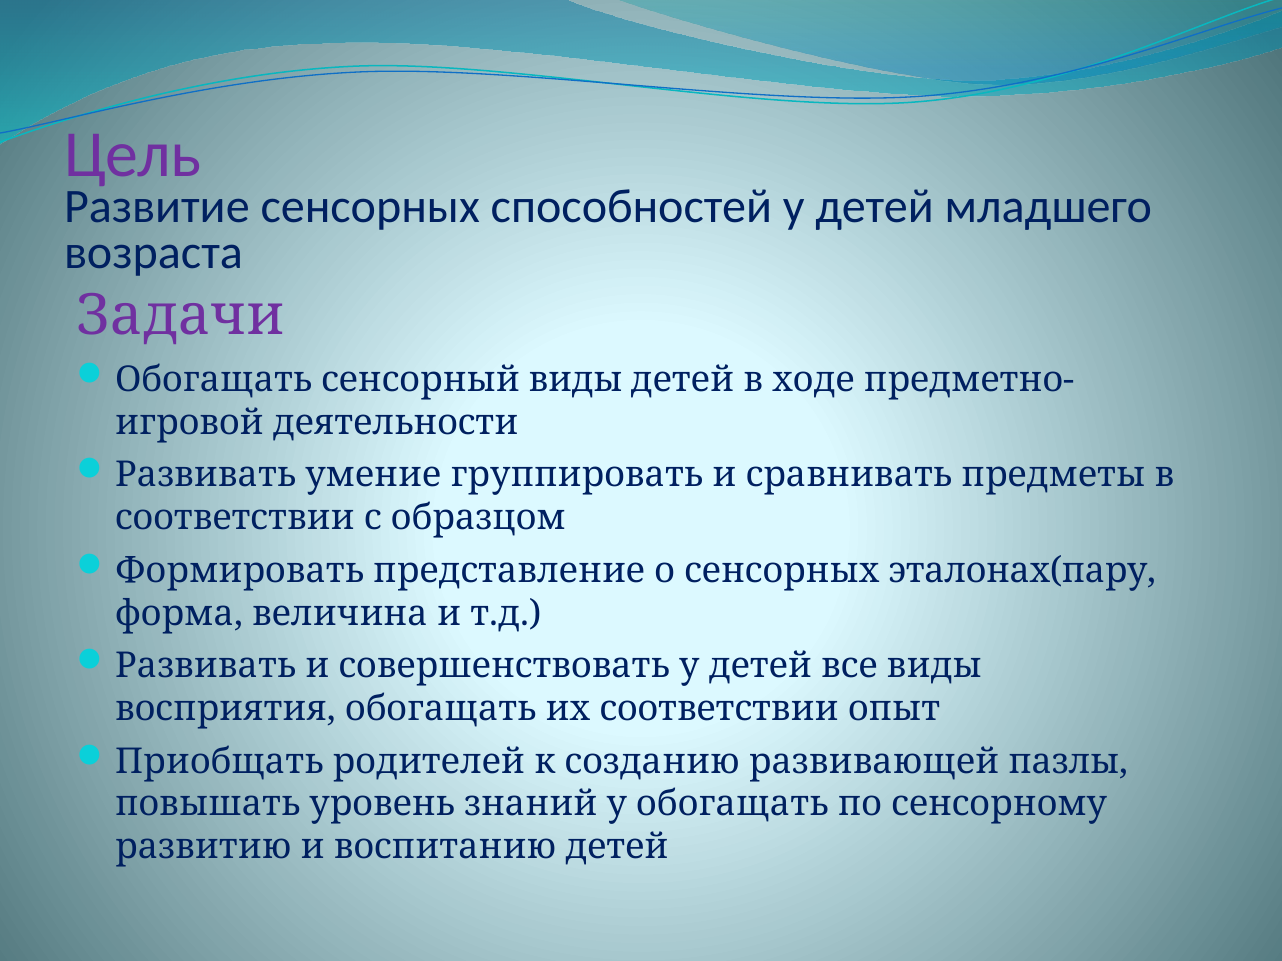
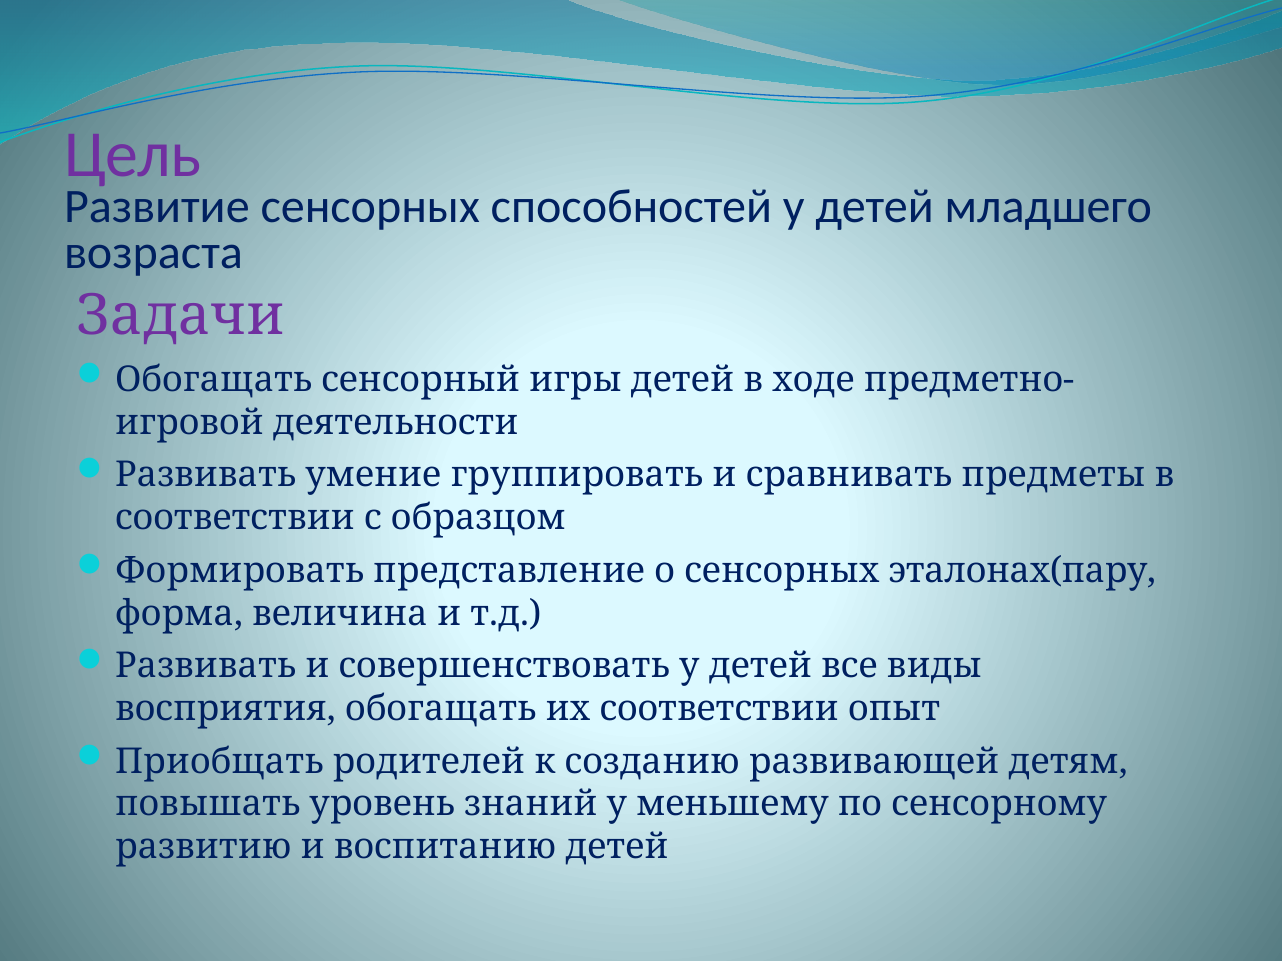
сенсорный виды: виды -> игры
пазлы: пазлы -> детям
у обогащать: обогащать -> меньшему
